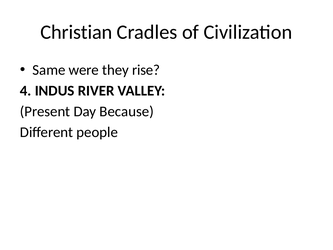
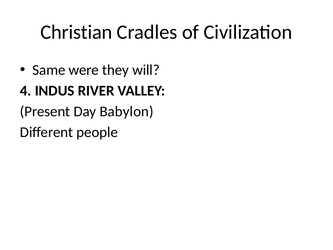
rise: rise -> will
Because: Because -> Babylon
